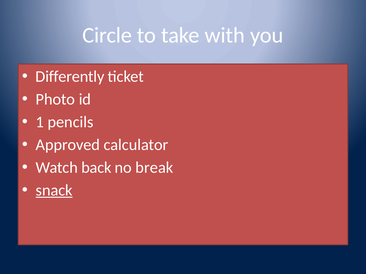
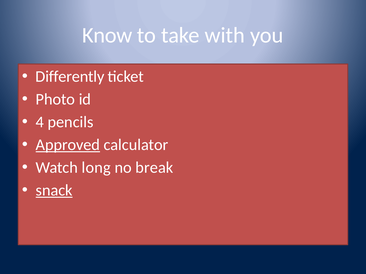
Circle: Circle -> Know
1: 1 -> 4
Approved underline: none -> present
back: back -> long
